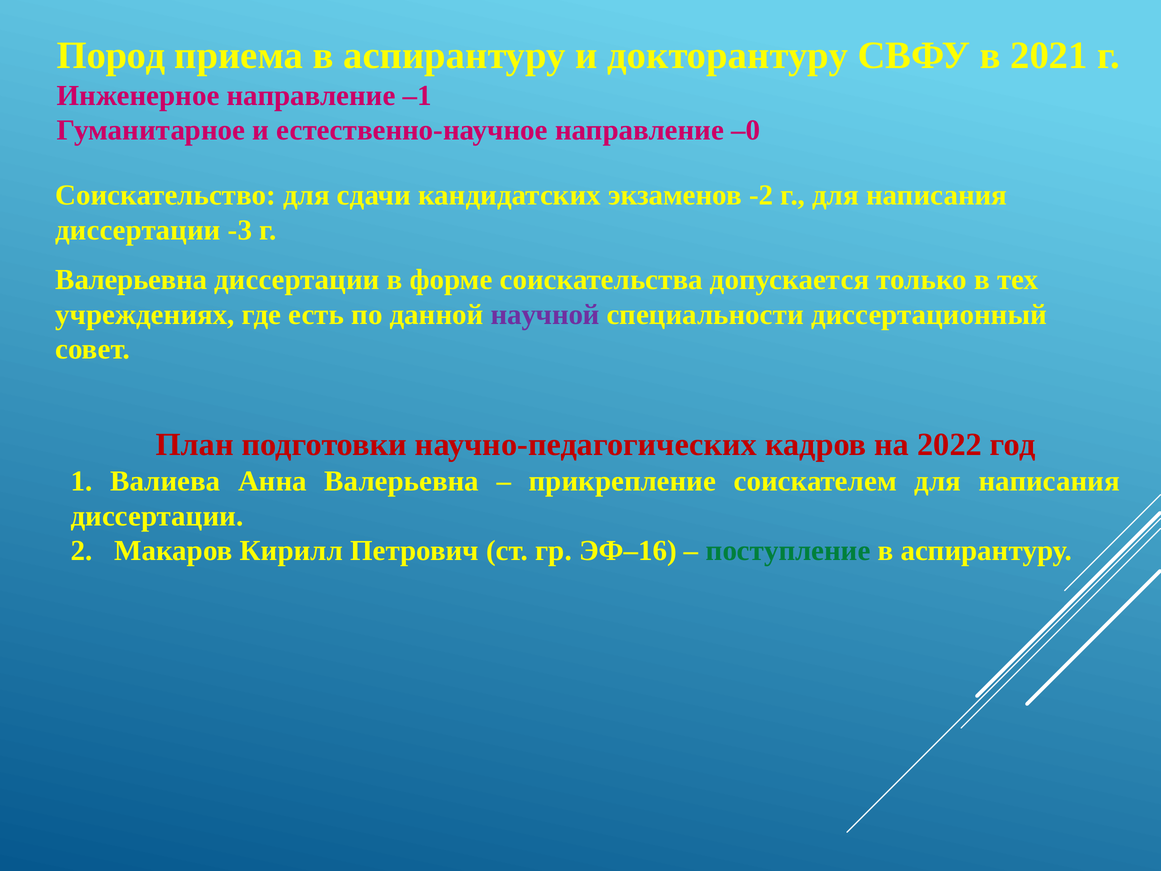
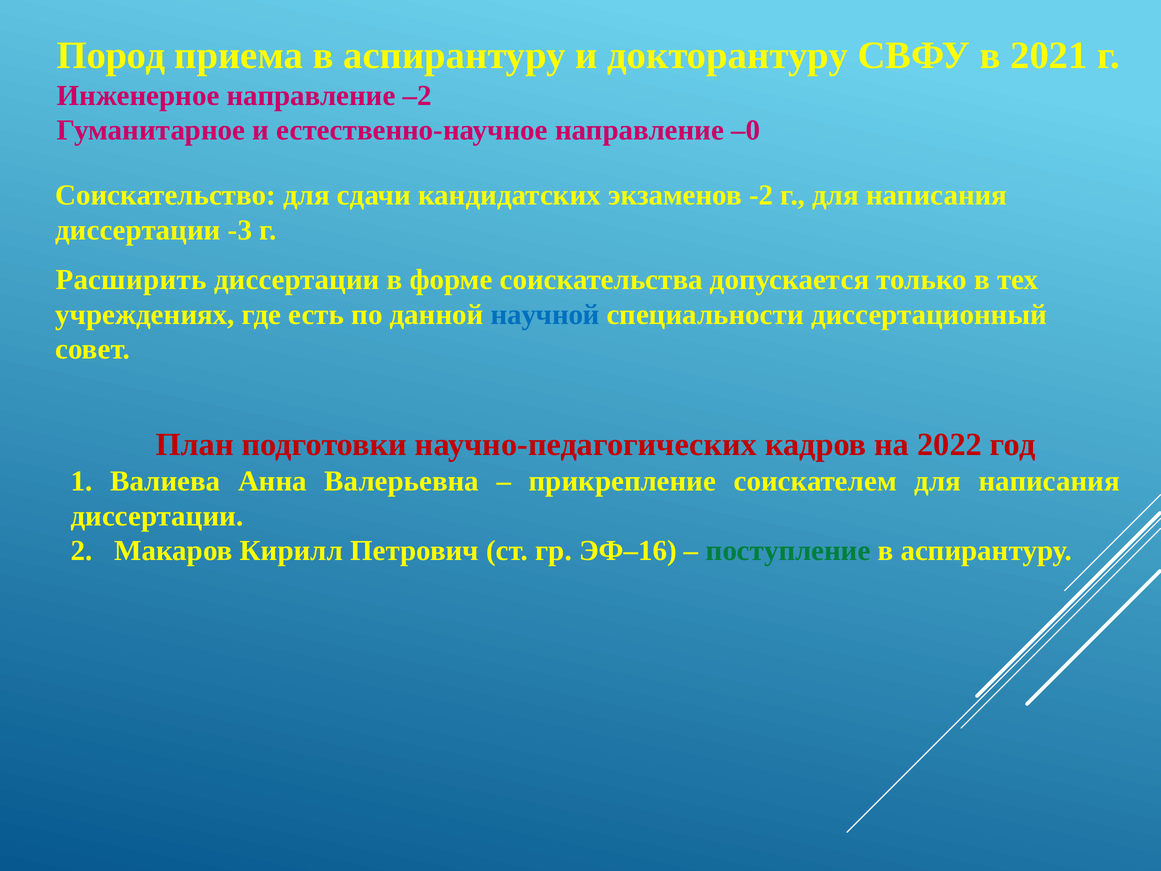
–1: –1 -> –2
Валерьевна at (131, 280): Валерьевна -> Расширить
научной colour: purple -> blue
